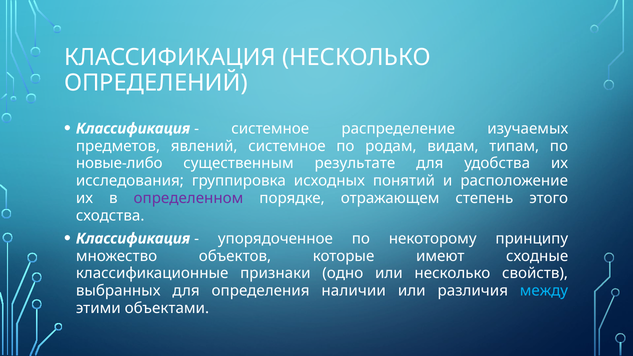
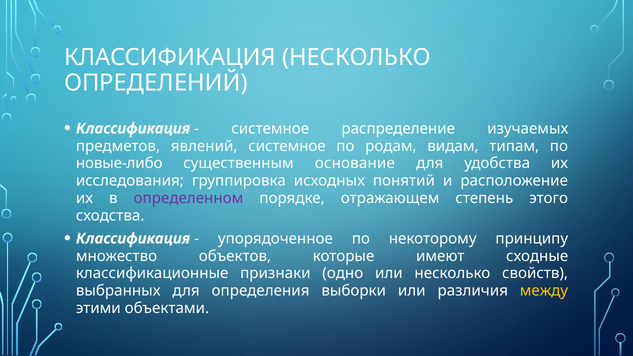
результате: результате -> основание
наличии: наличии -> выборки
между colour: light blue -> yellow
